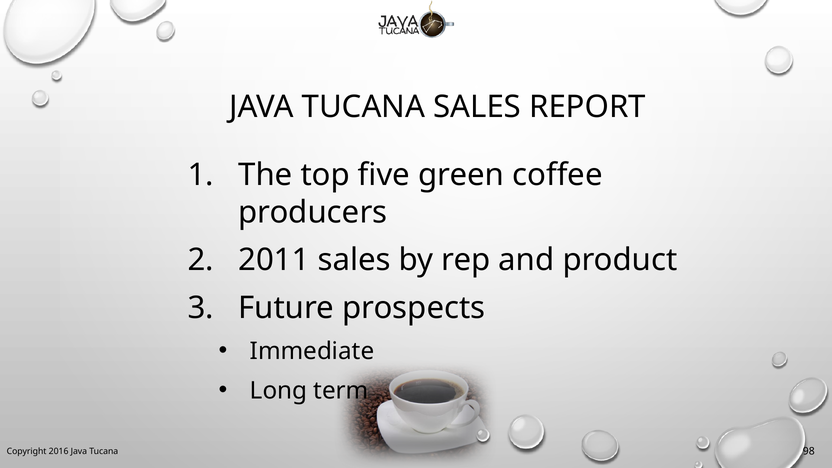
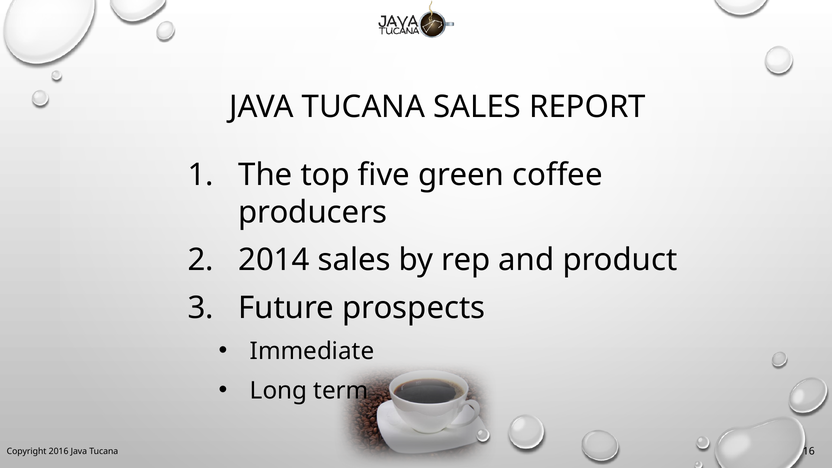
2011: 2011 -> 2014
98: 98 -> 16
